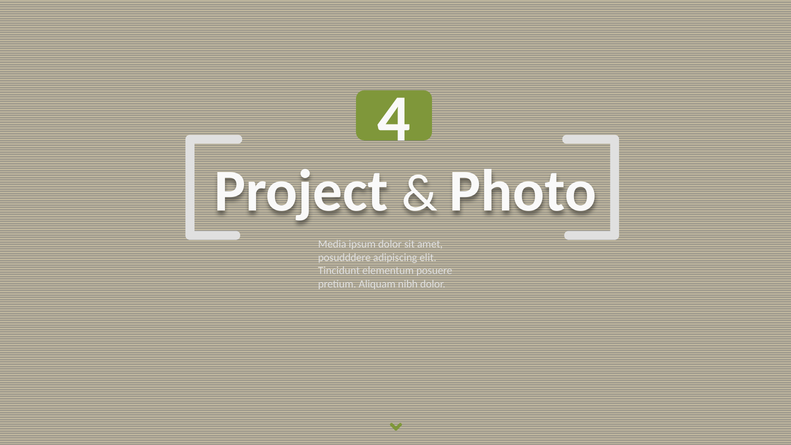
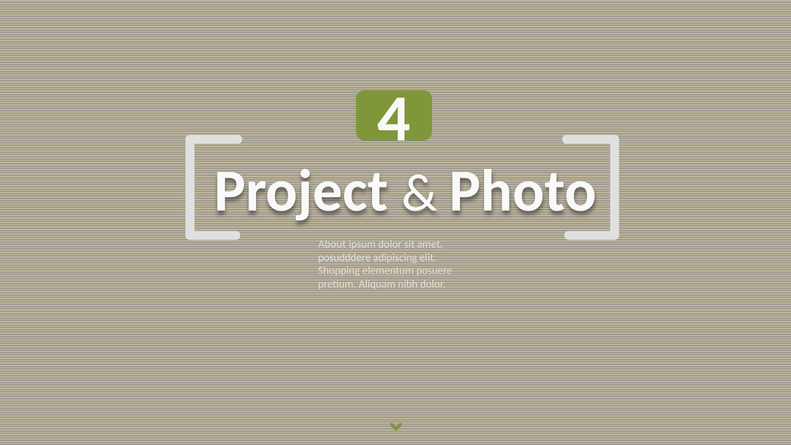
Media: Media -> About
Tincidunt: Tincidunt -> Shopping
